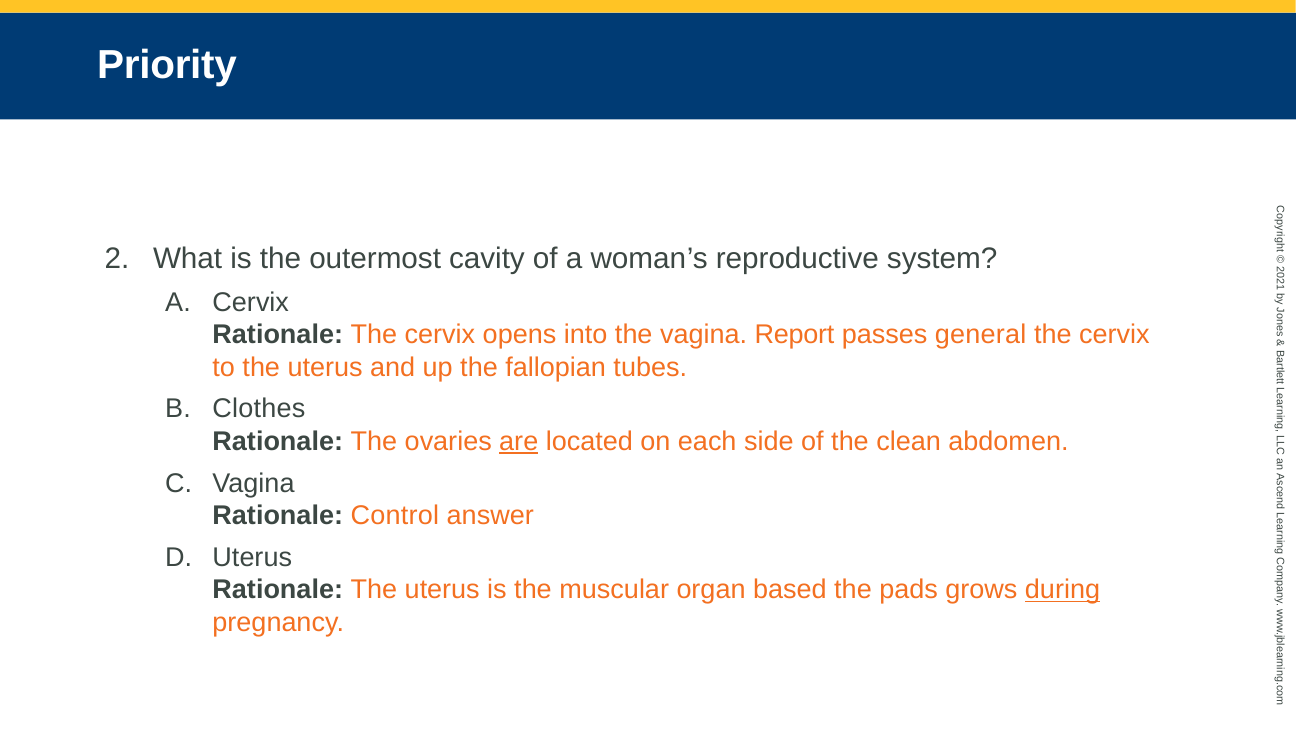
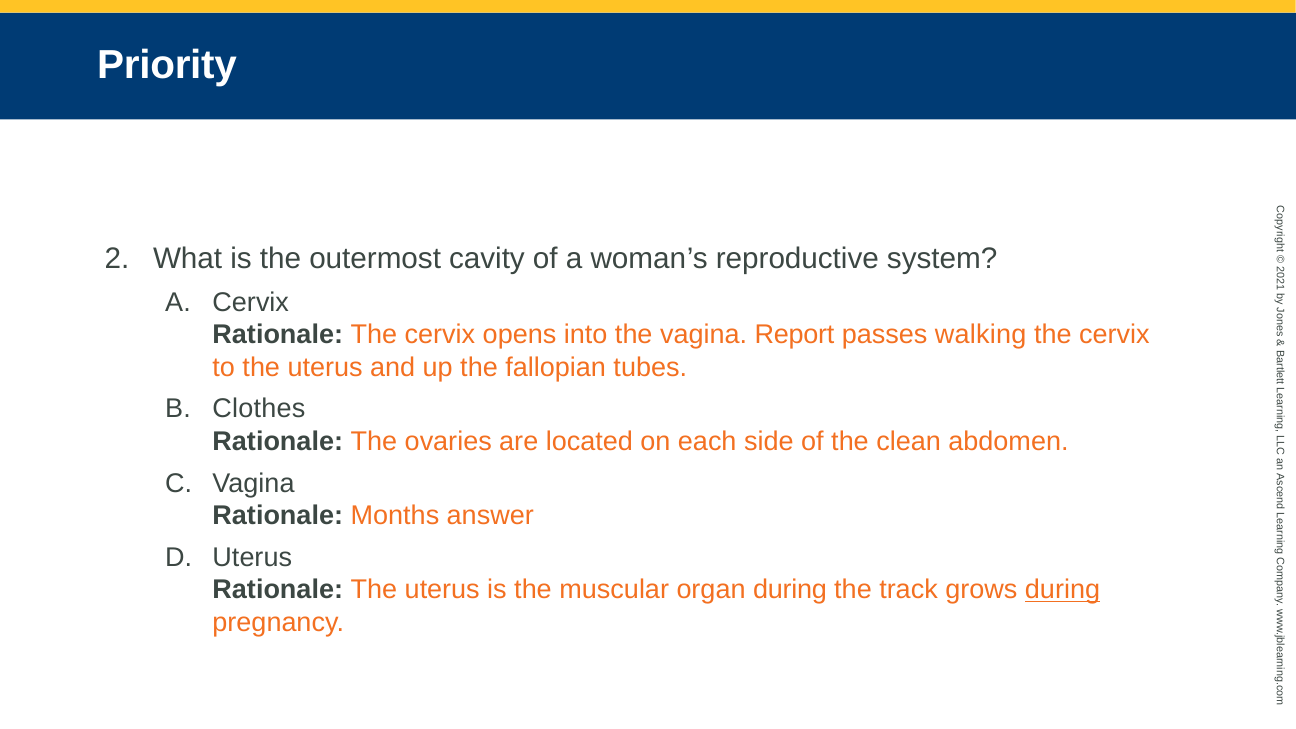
general: general -> walking
are underline: present -> none
Control: Control -> Months
organ based: based -> during
pads: pads -> track
